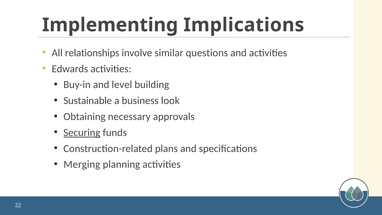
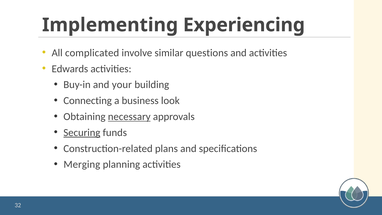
Implications: Implications -> Experiencing
relationships: relationships -> complicated
level: level -> your
Sustainable: Sustainable -> Connecting
necessary underline: none -> present
